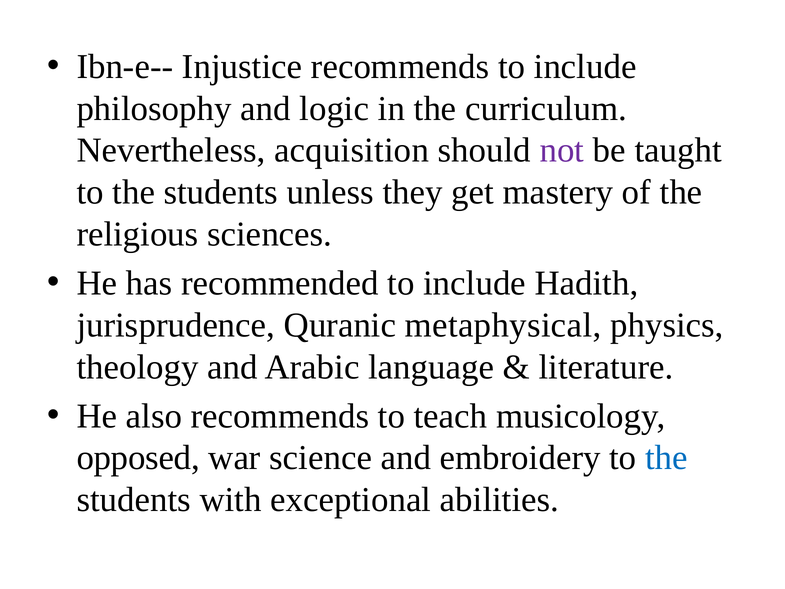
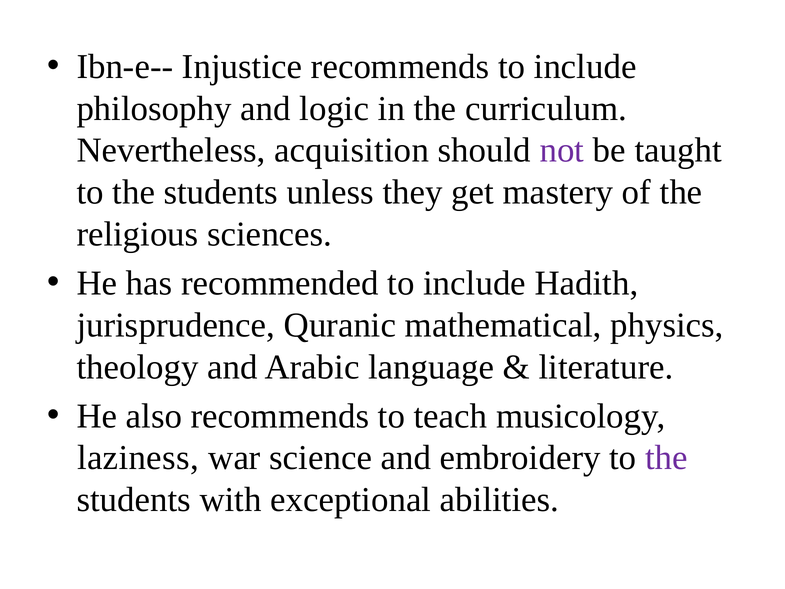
metaphysical: metaphysical -> mathematical
opposed: opposed -> laziness
the at (666, 458) colour: blue -> purple
